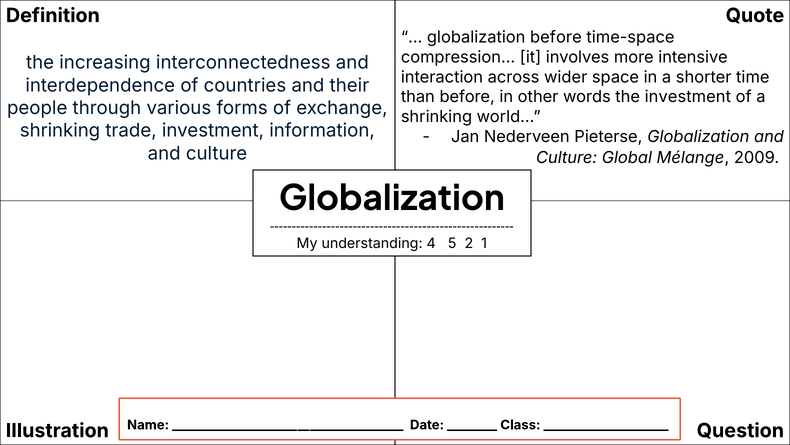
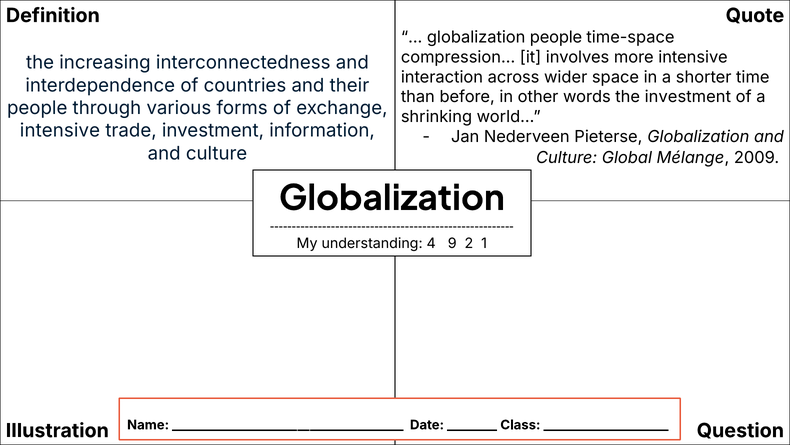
globalization before: before -> people
shrinking at (60, 131): shrinking -> intensive
5: 5 -> 9
